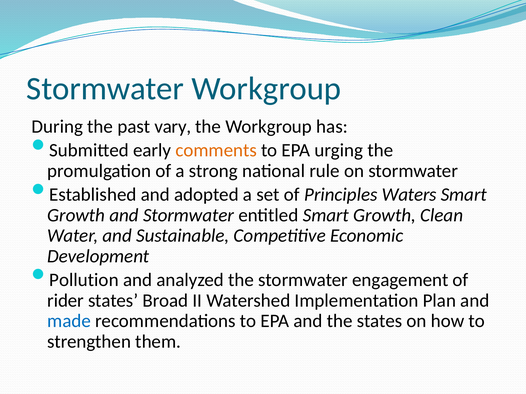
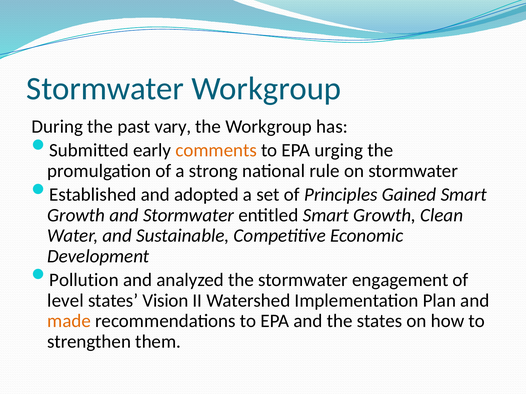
Waters: Waters -> Gained
rider: rider -> level
Broad: Broad -> Vision
made colour: blue -> orange
